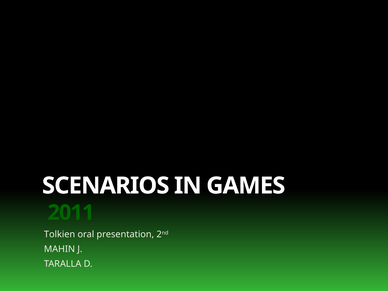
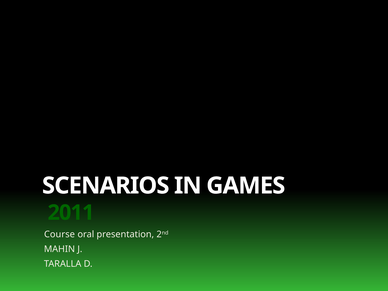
Tolkien: Tolkien -> Course
